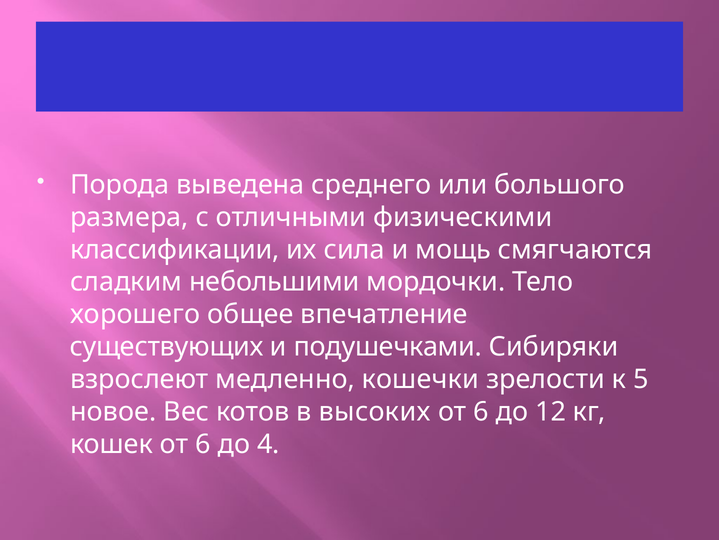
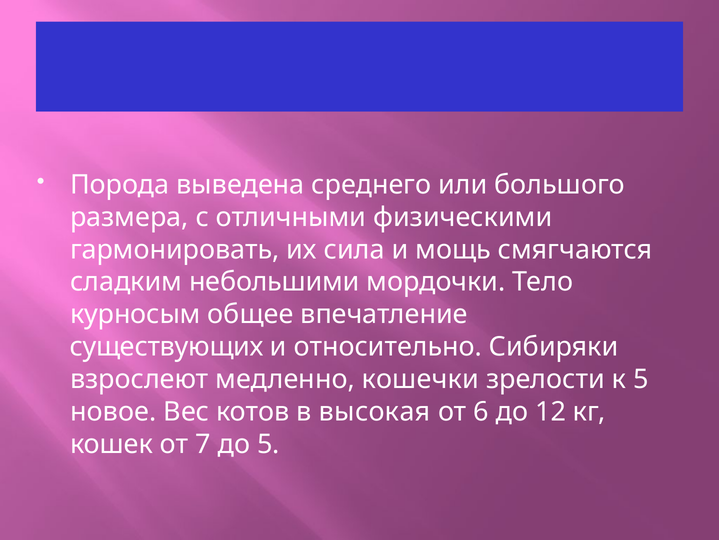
классификации: классификации -> гармонировать
хорошего: хорошего -> курносым
подушечками: подушечками -> относительно
высоких: высоких -> высокая
кошек от 6: 6 -> 7
до 4: 4 -> 5
